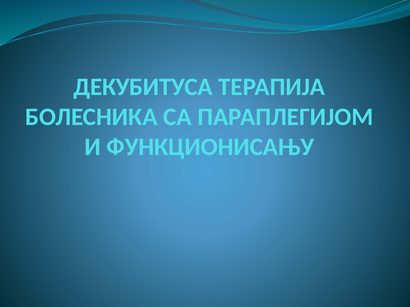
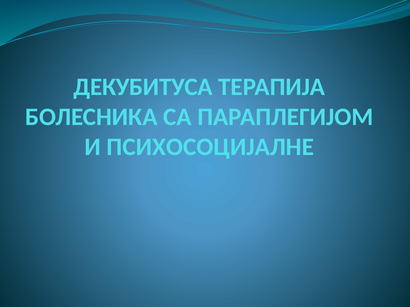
ФУНКЦИОНИСАЊУ: ФУНКЦИОНИСАЊУ -> ПСИХОСОЦИЈАЛНЕ
